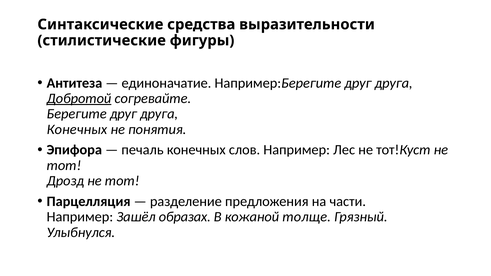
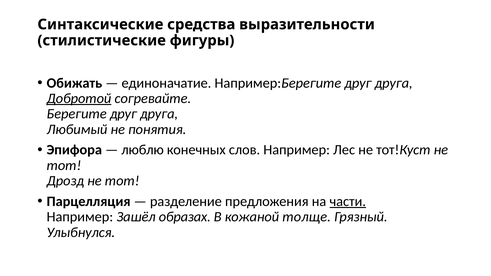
Антитеза: Антитеза -> Обижать
Конечных at (77, 129): Конечных -> Любимый
печаль: печаль -> люблю
части underline: none -> present
